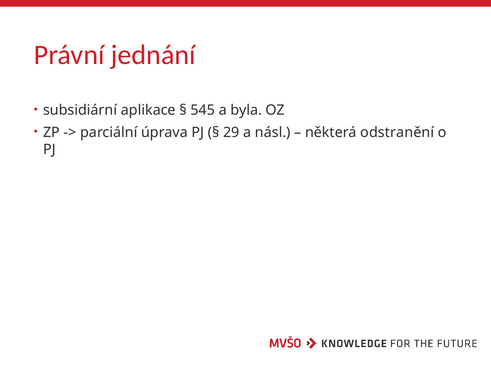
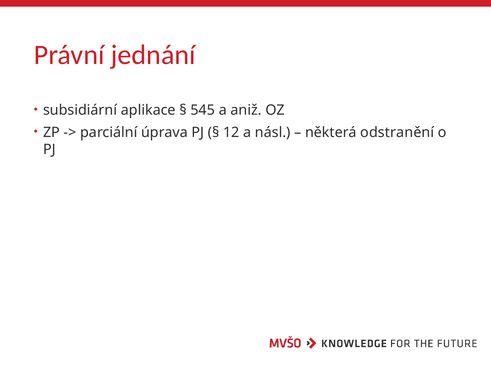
byla: byla -> aniž
29: 29 -> 12
